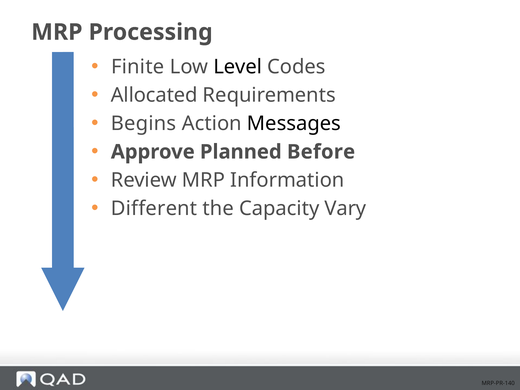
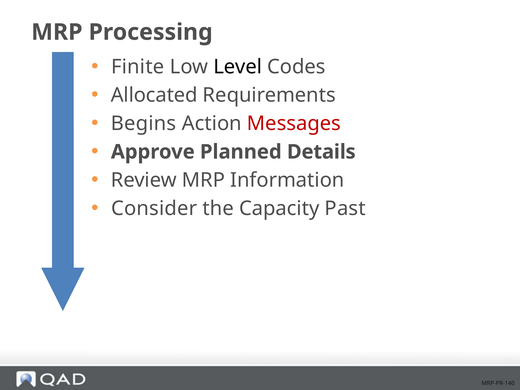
Messages colour: black -> red
Before: Before -> Details
Different: Different -> Consider
Vary: Vary -> Past
